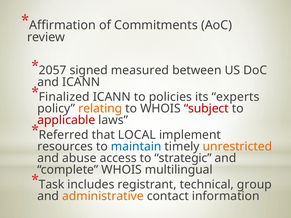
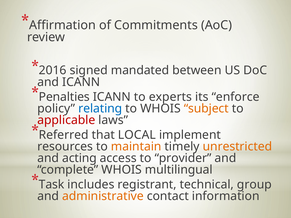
2057: 2057 -> 2016
measured: measured -> mandated
Finalized: Finalized -> Penalties
policies: policies -> experts
experts: experts -> enforce
relating colour: orange -> blue
subject colour: red -> orange
maintain colour: blue -> orange
abuse: abuse -> acting
strategic: strategic -> provider
